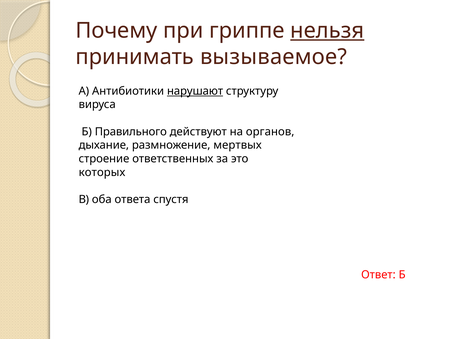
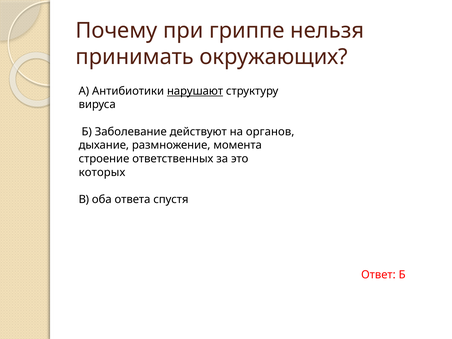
нельзя underline: present -> none
вызываемое: вызываемое -> окружающих
Правильного: Правильного -> Заболевание
мертвых: мертвых -> момента
